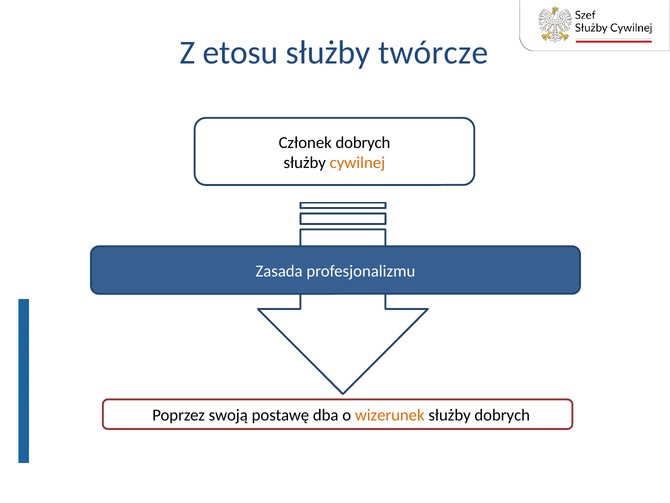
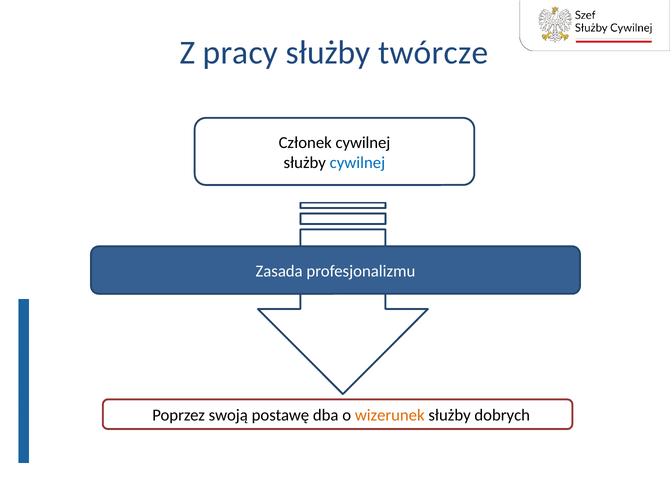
etosu: etosu -> pracy
Członek dobrych: dobrych -> cywilnej
cywilnej at (357, 162) colour: orange -> blue
